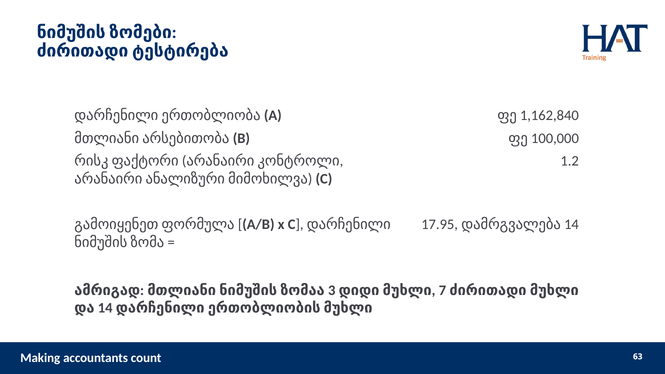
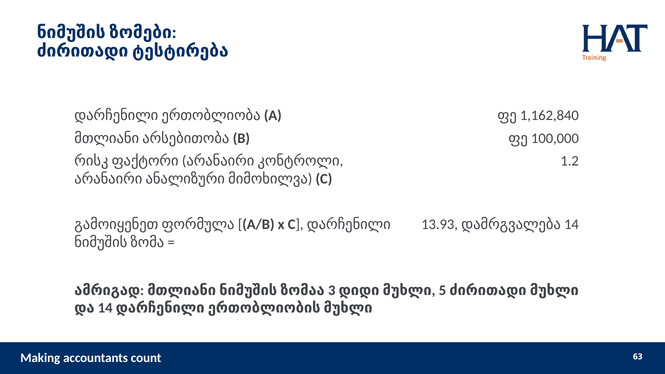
17.95: 17.95 -> 13.93
7: 7 -> 5
